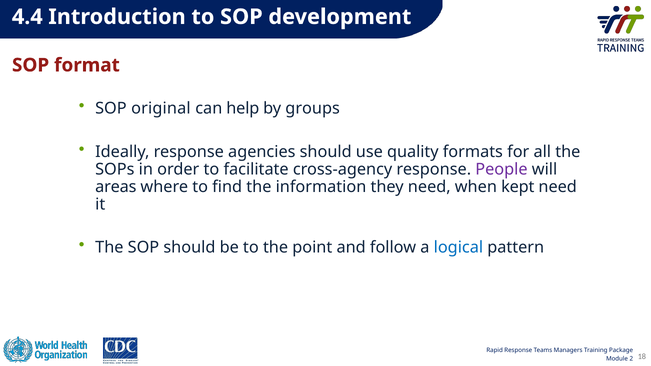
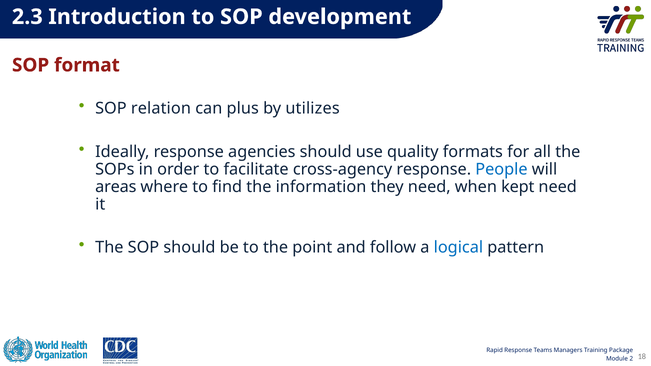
4.4: 4.4 -> 2.3
original: original -> relation
help: help -> plus
groups: groups -> utilizes
People colour: purple -> blue
